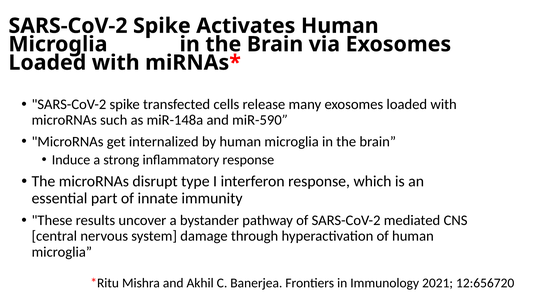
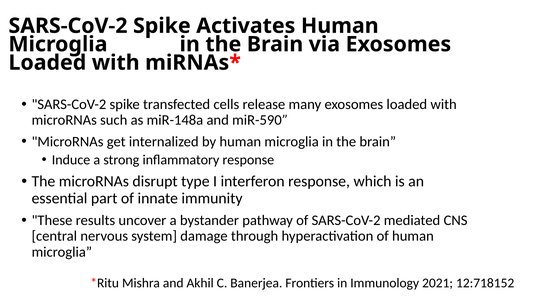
12:656720: 12:656720 -> 12:718152
